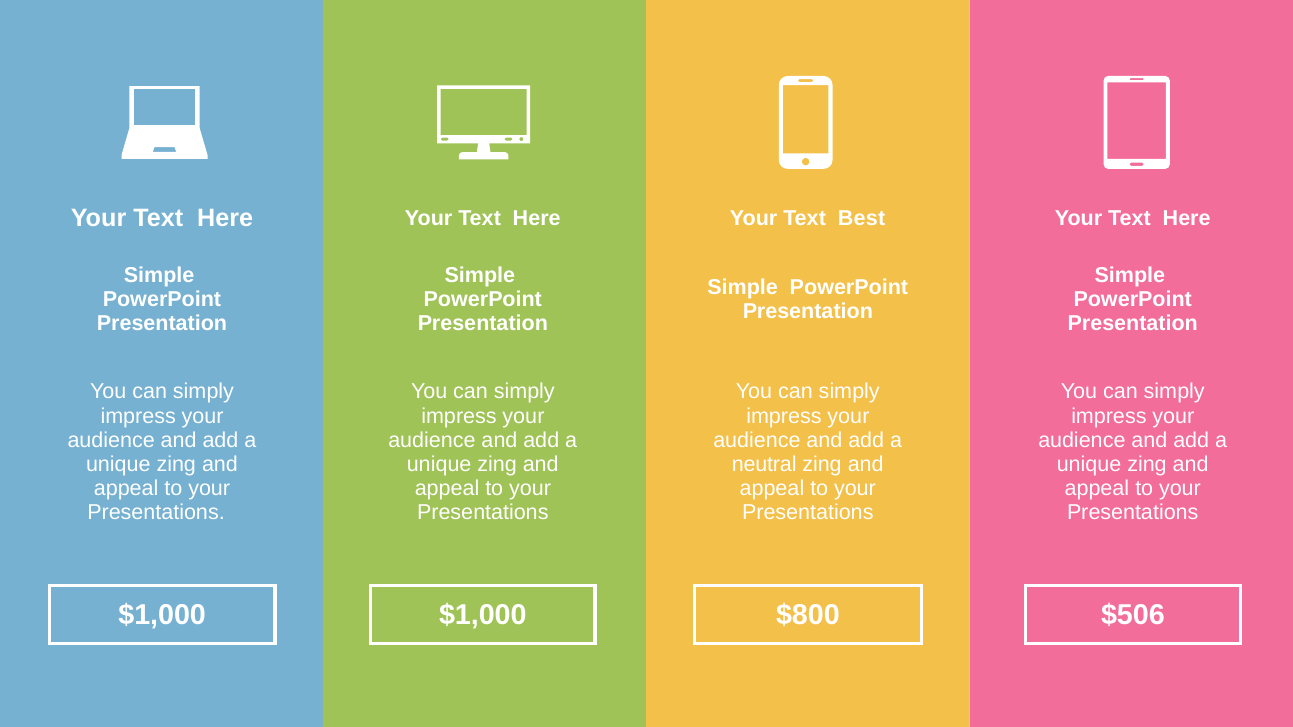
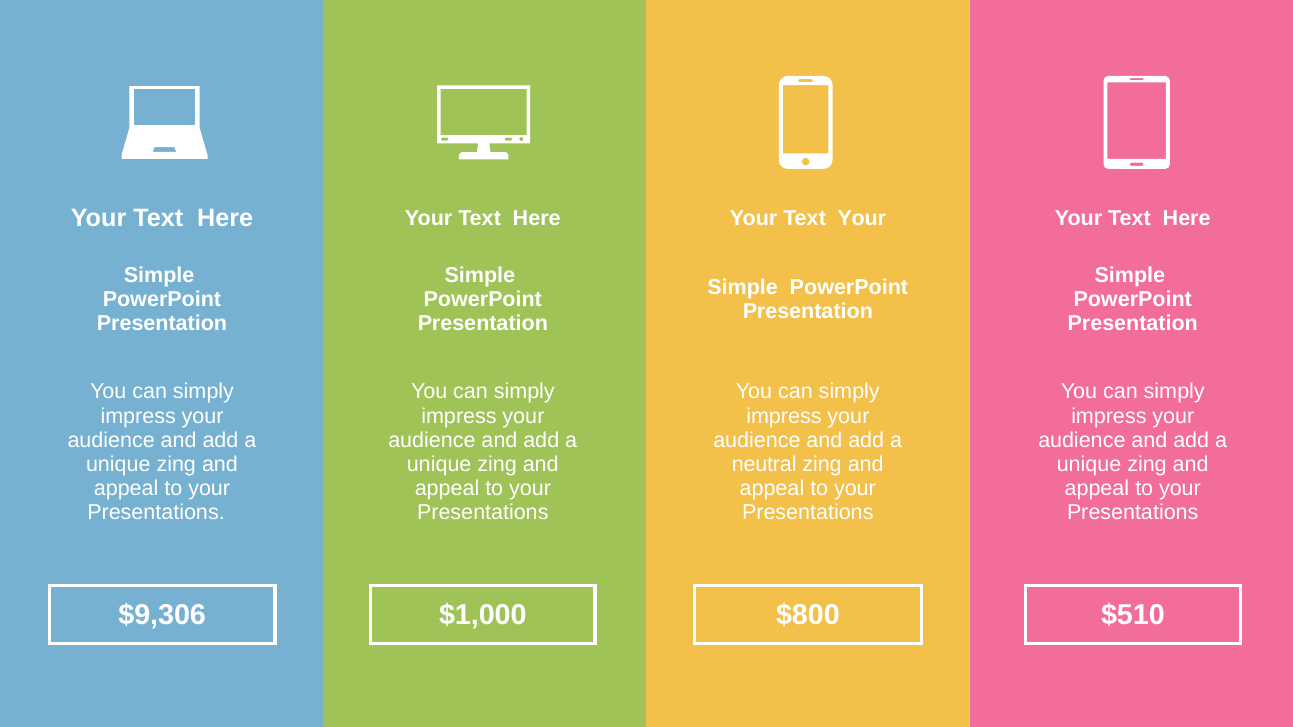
Text Best: Best -> Your
$1,000 at (162, 615): $1,000 -> $9,306
$506: $506 -> $510
